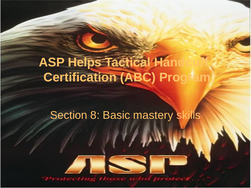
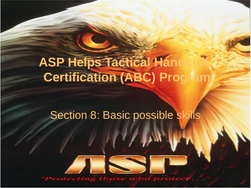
mastery: mastery -> possible
